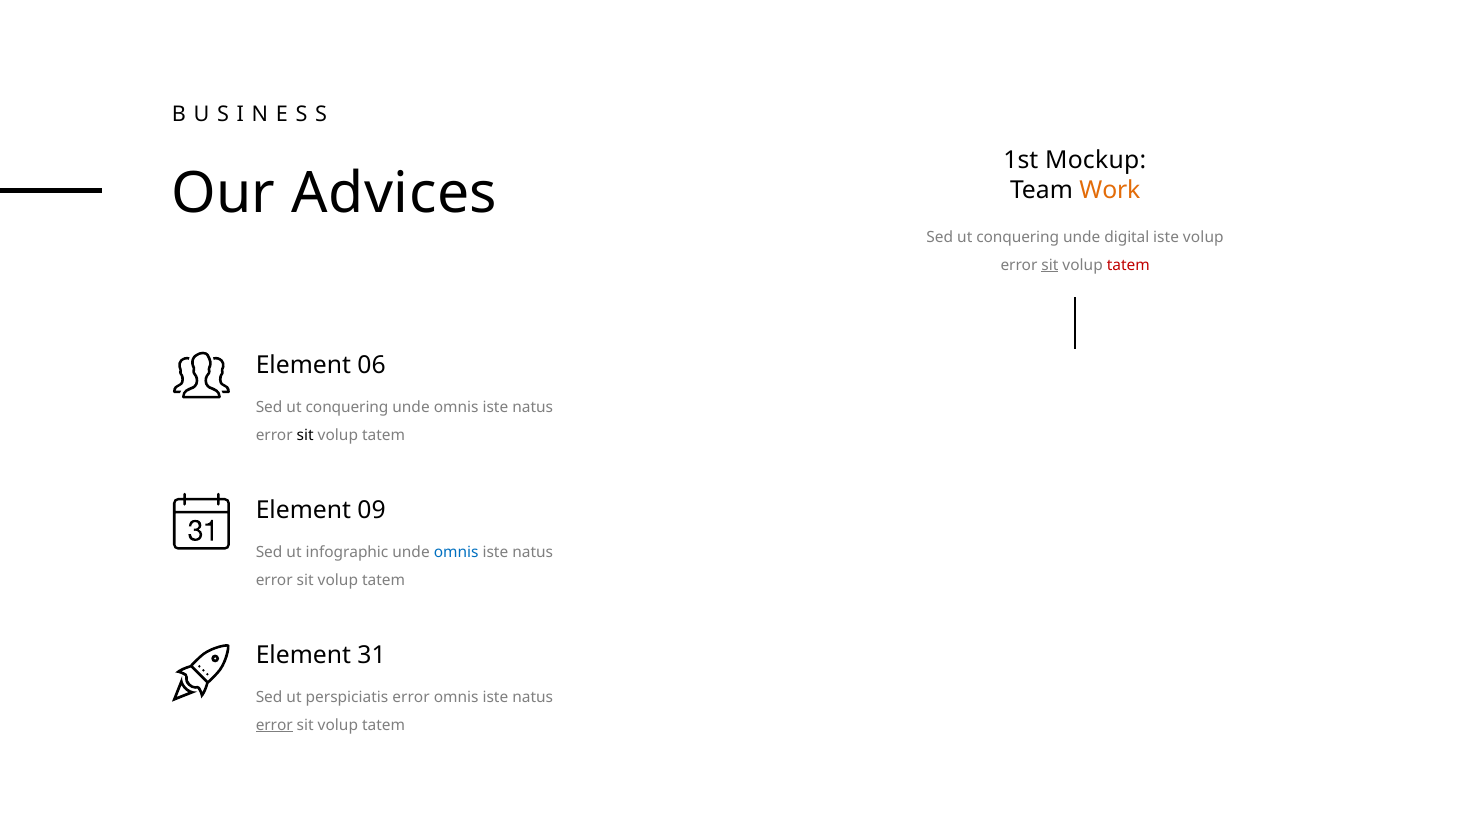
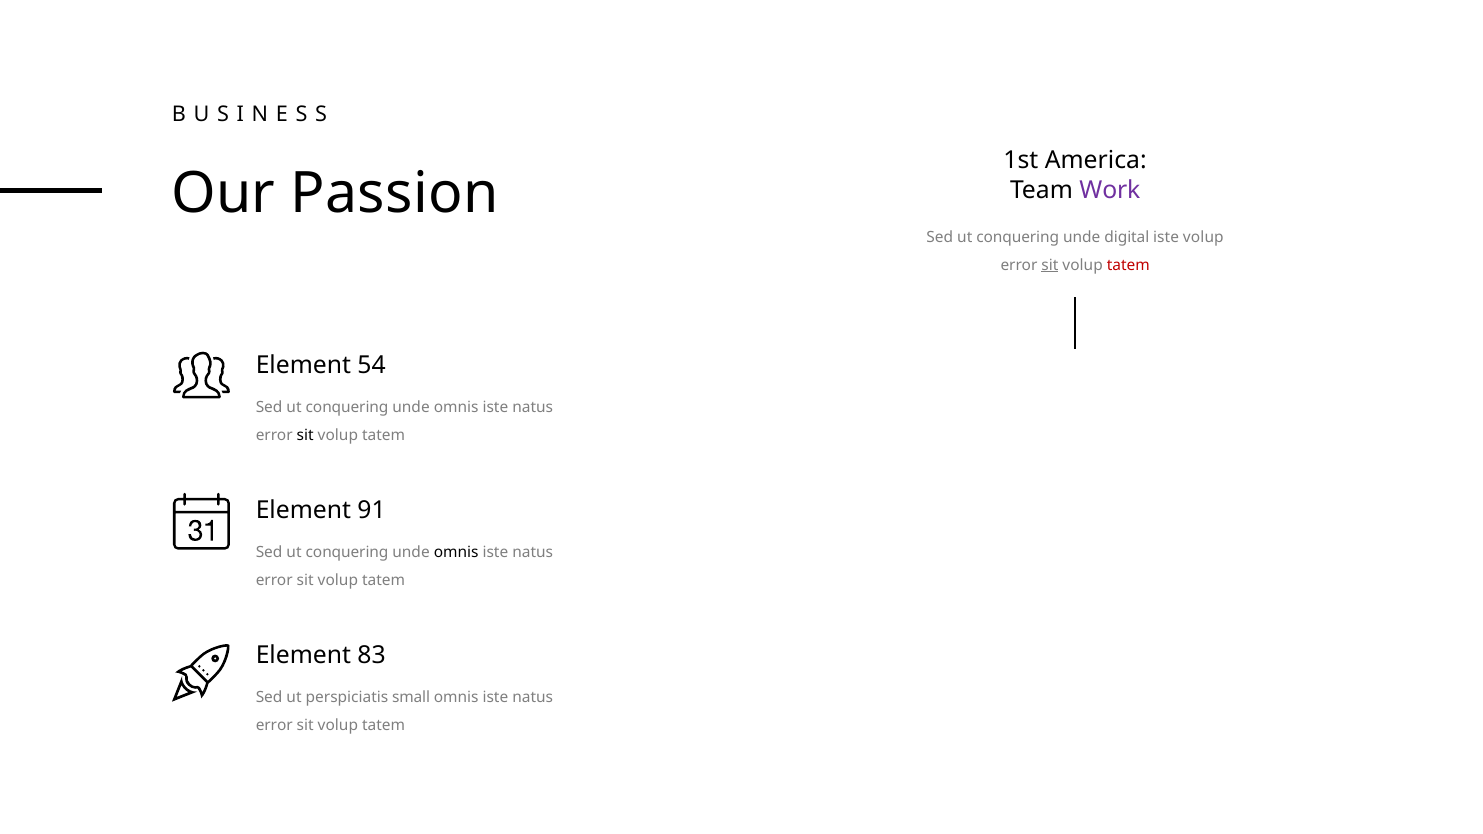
Mockup: Mockup -> America
Advices: Advices -> Passion
Work colour: orange -> purple
06: 06 -> 54
09: 09 -> 91
infographic at (347, 553): infographic -> conquering
omnis at (456, 553) colour: blue -> black
31: 31 -> 83
perspiciatis error: error -> small
error at (274, 725) underline: present -> none
